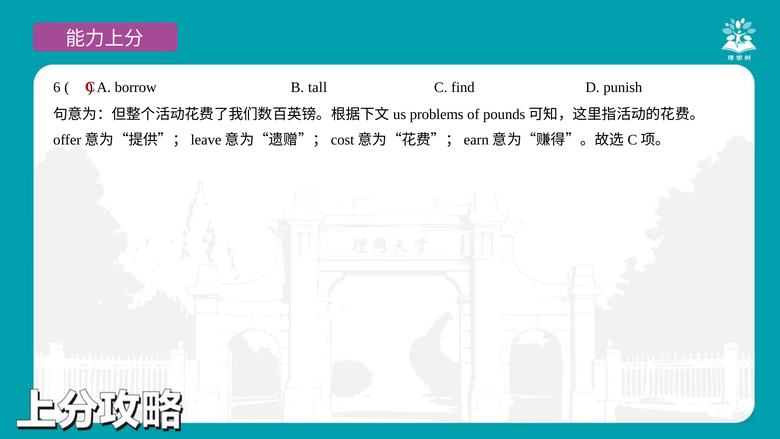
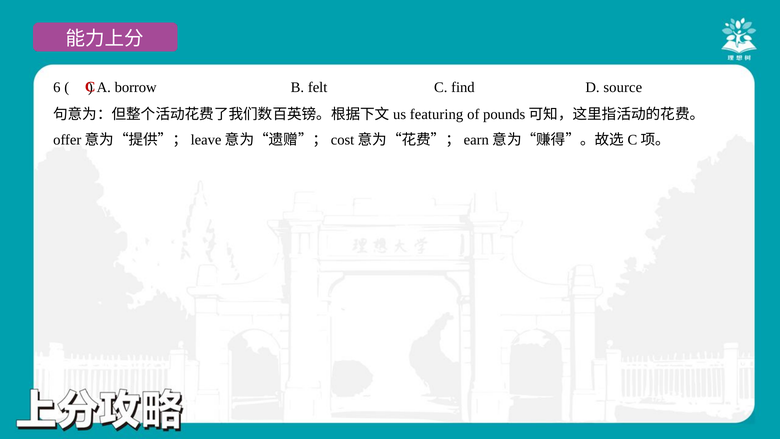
tall: tall -> felt
punish: punish -> source
problems: problems -> featuring
